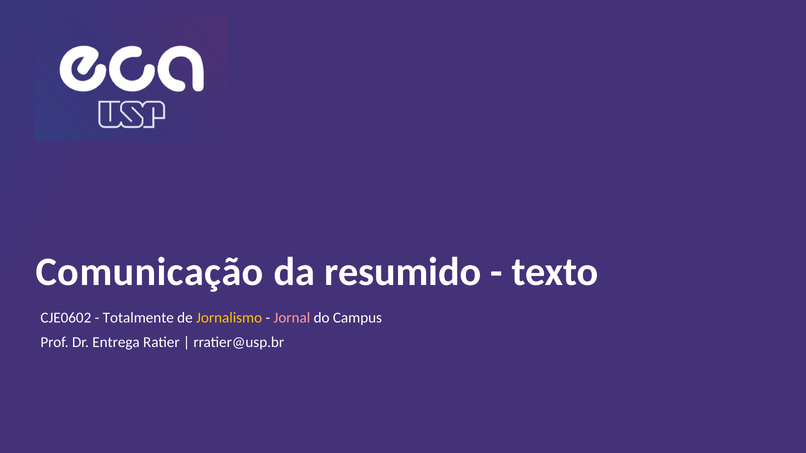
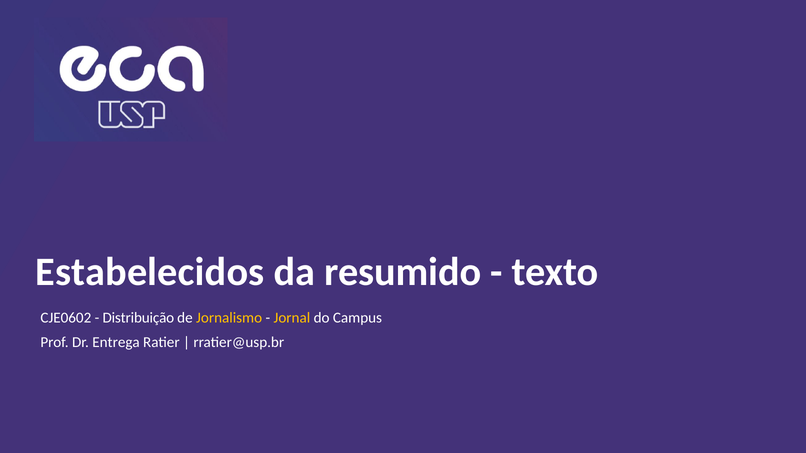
Comunicação: Comunicação -> Estabelecidos
Totalmente: Totalmente -> Distribuição
Jornal colour: pink -> yellow
